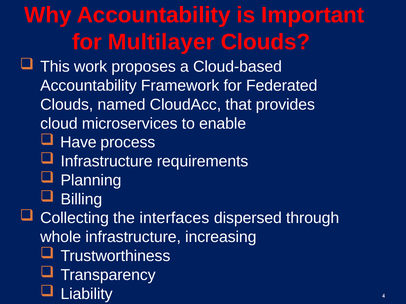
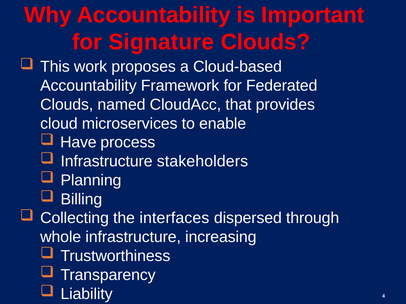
Multilayer: Multilayer -> Signature
requirements: requirements -> stakeholders
